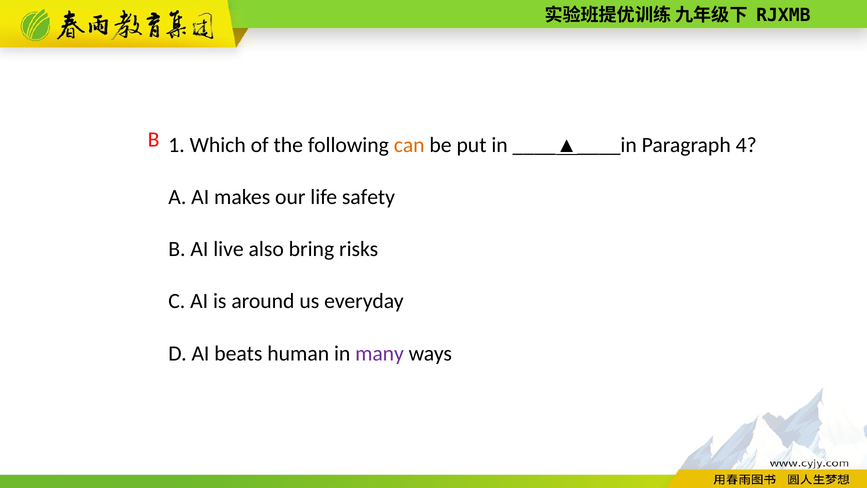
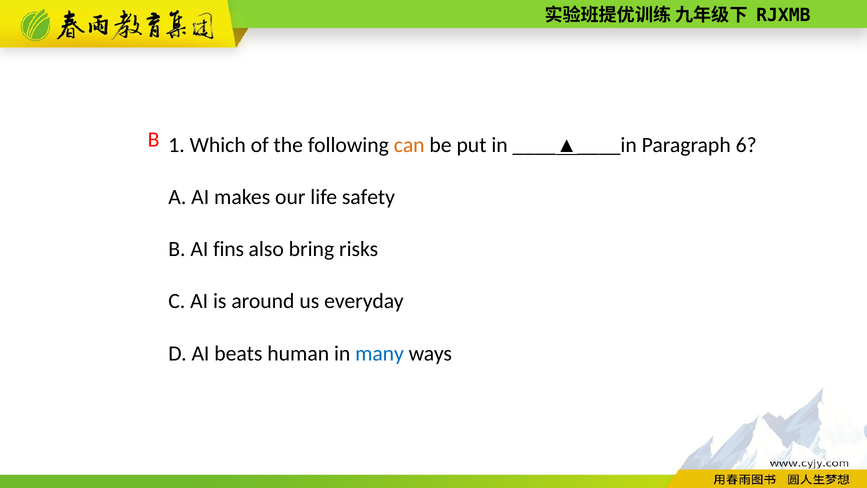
4: 4 -> 6
live: live -> fins
many colour: purple -> blue
